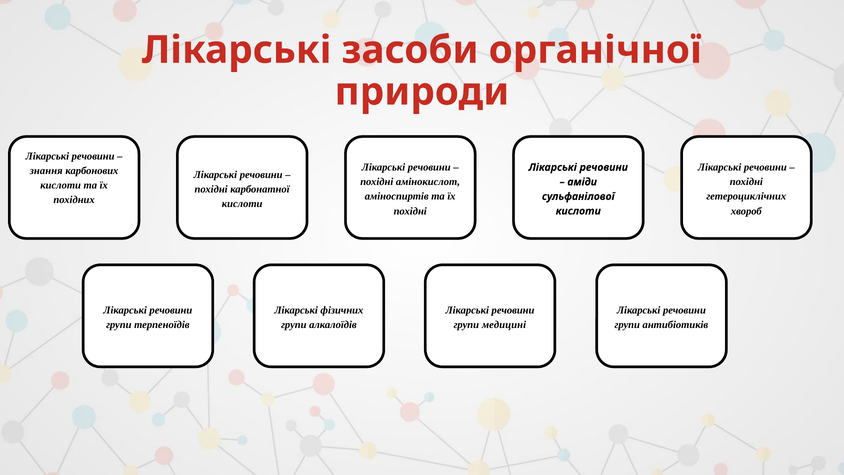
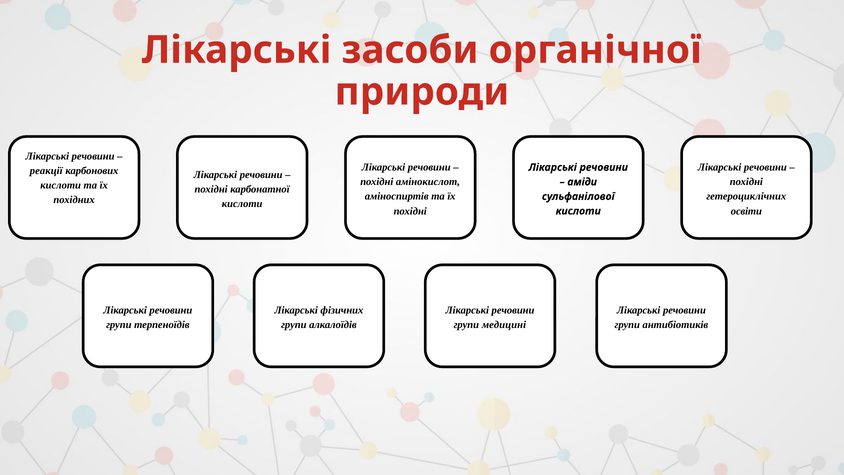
знання: знання -> реакції
хвороб: хвороб -> освіти
